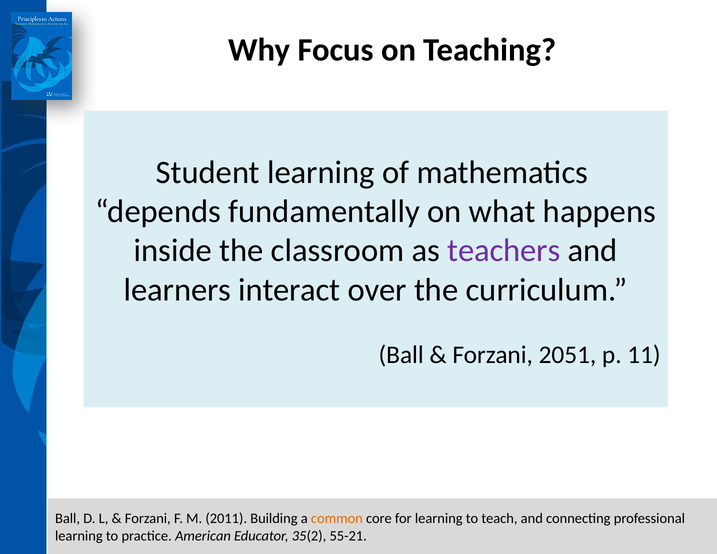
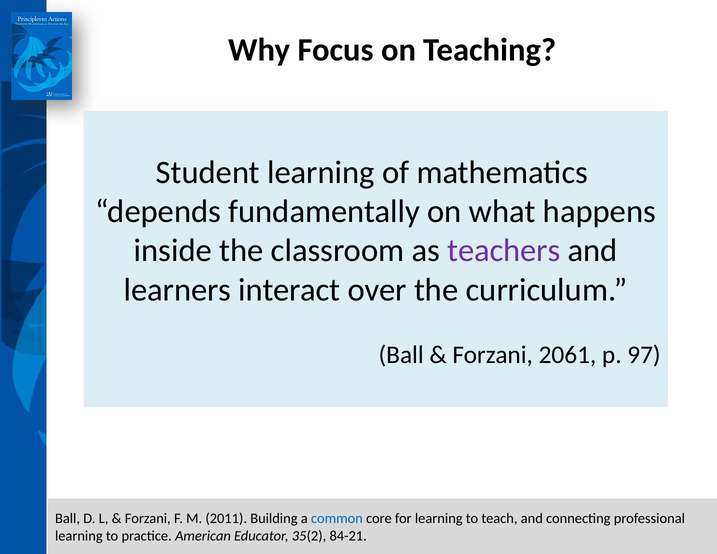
2051: 2051 -> 2061
11: 11 -> 97
common colour: orange -> blue
55-21: 55-21 -> 84-21
